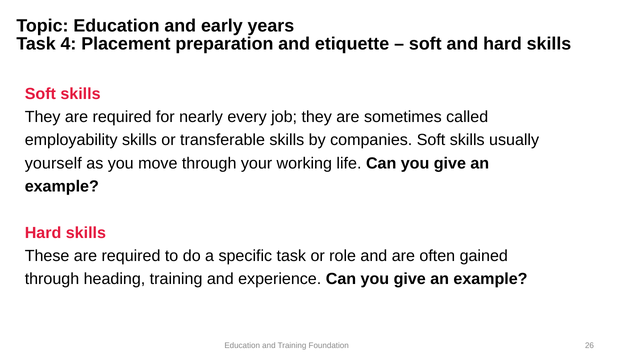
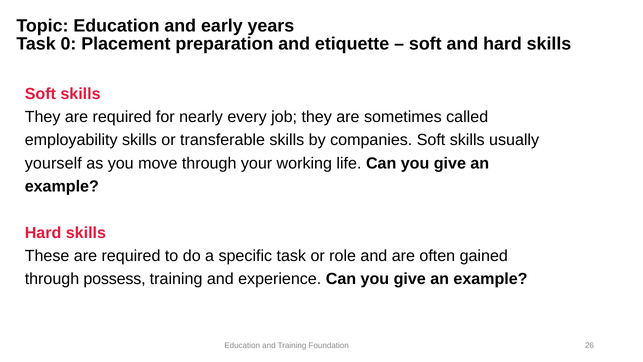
4: 4 -> 0
heading: heading -> possess
